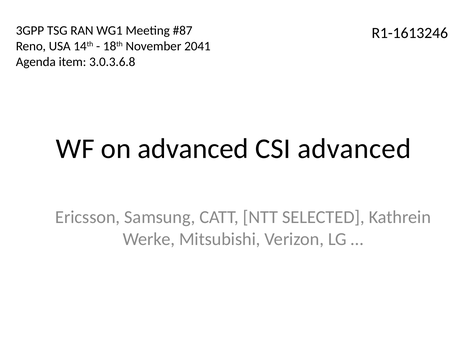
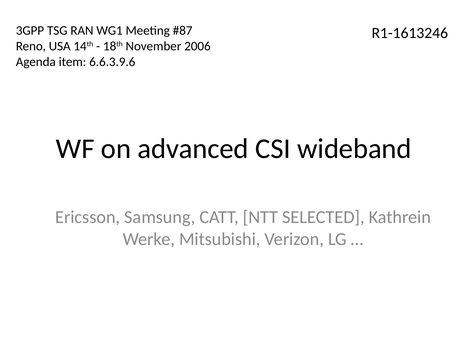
2041: 2041 -> 2006
3.0.3.6.8: 3.0.3.6.8 -> 6.6.3.9.6
CSI advanced: advanced -> wideband
